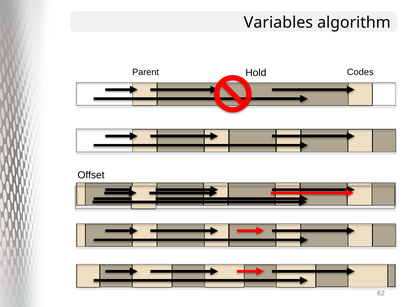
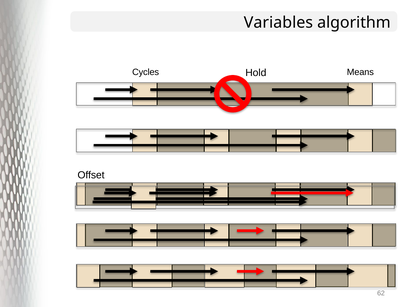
Parent: Parent -> Cycles
Codes: Codes -> Means
